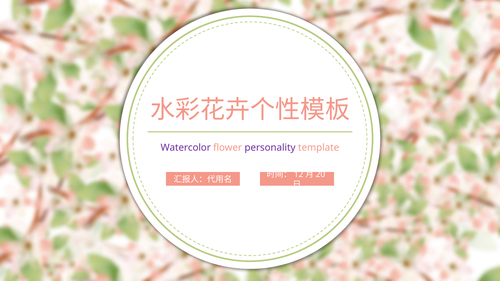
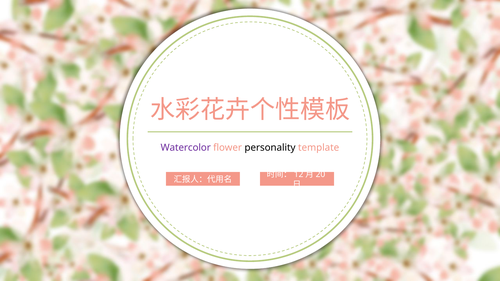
personality colour: purple -> black
